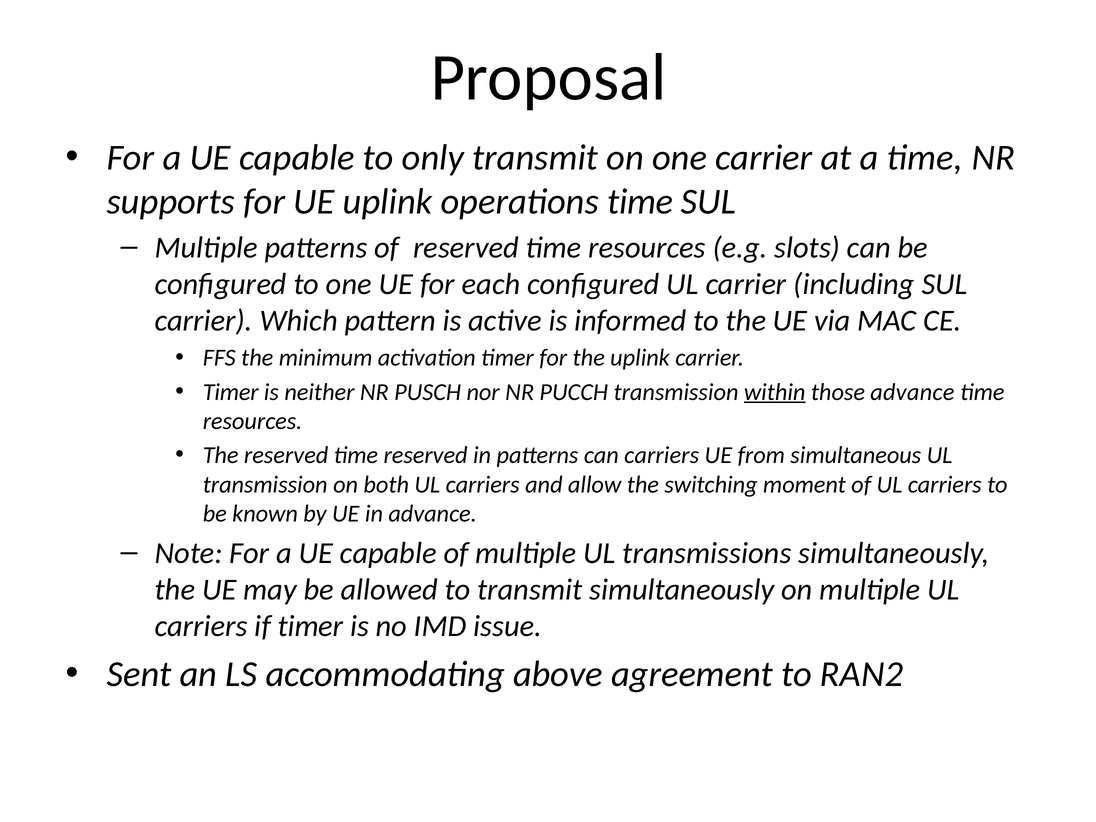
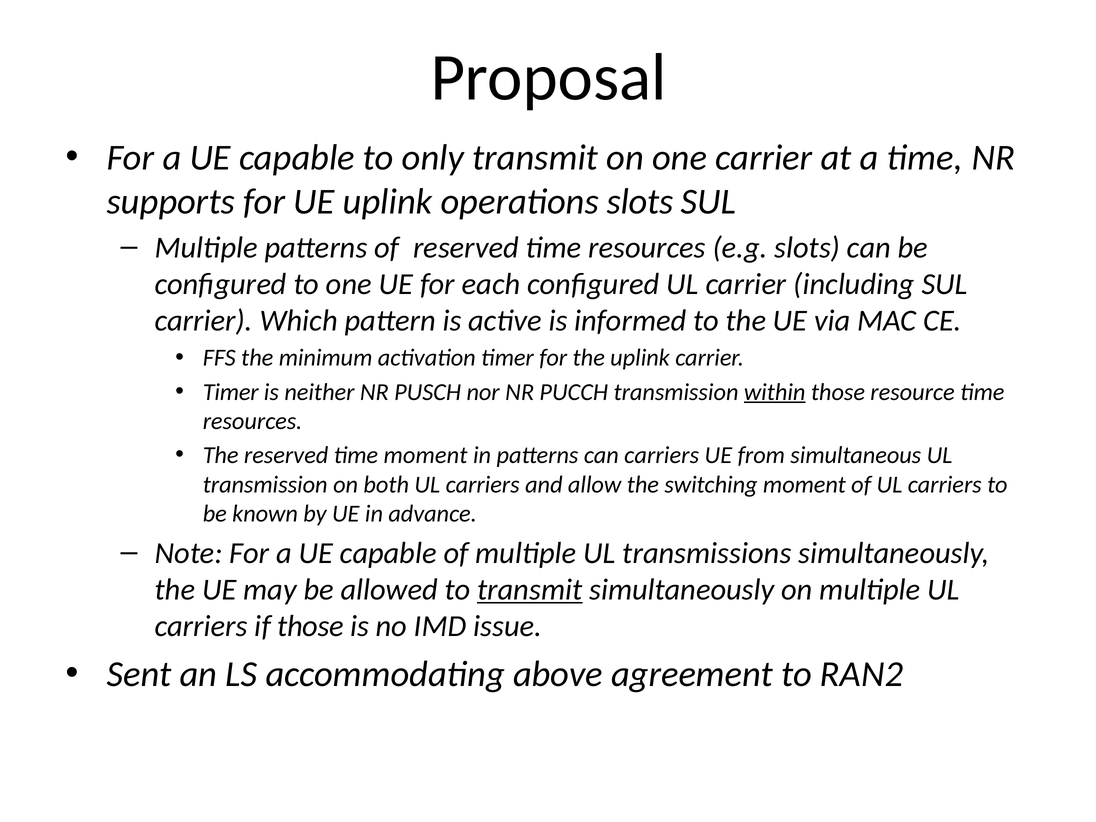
operations time: time -> slots
those advance: advance -> resource
time reserved: reserved -> moment
transmit at (530, 590) underline: none -> present
if timer: timer -> those
